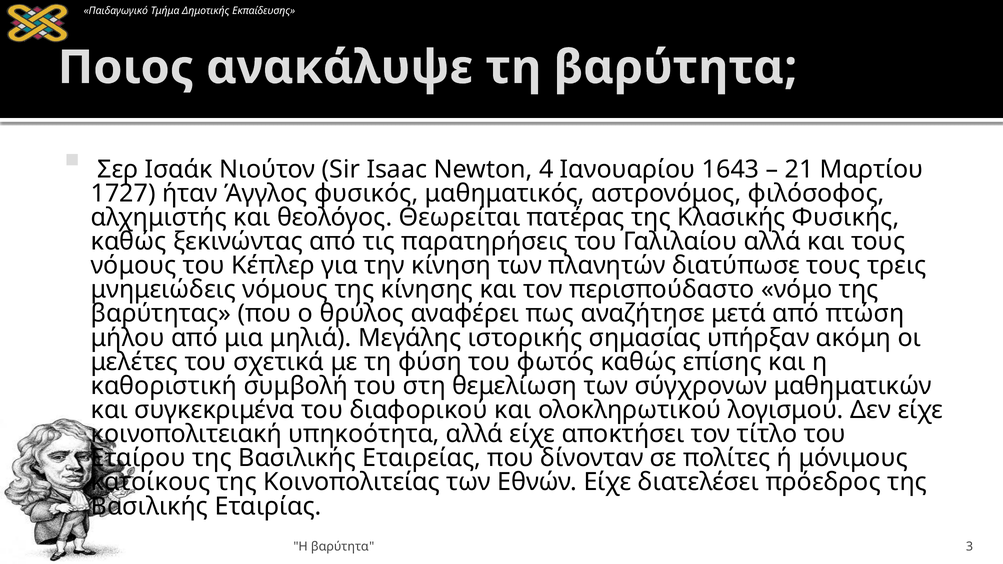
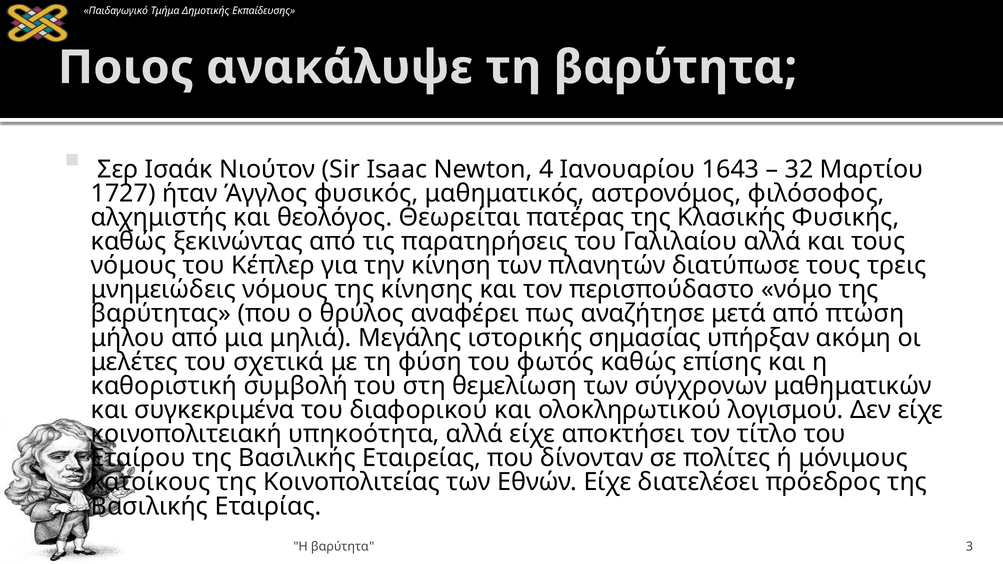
21: 21 -> 32
